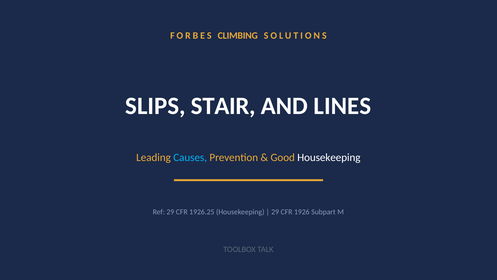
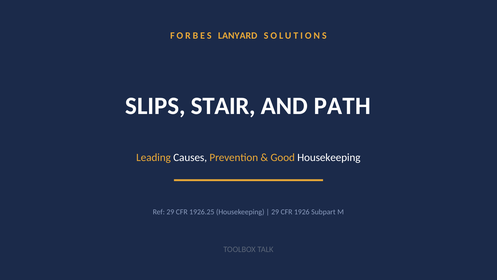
CLIMBING: CLIMBING -> LANYARD
LINES: LINES -> PATH
Causes colour: light blue -> white
